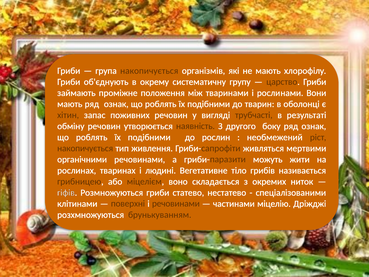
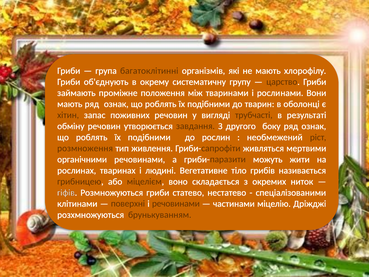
група накопичується: накопичується -> багатоклітинні
наявність: наявність -> завдання
накопичується at (85, 148): накопичується -> розмноження
